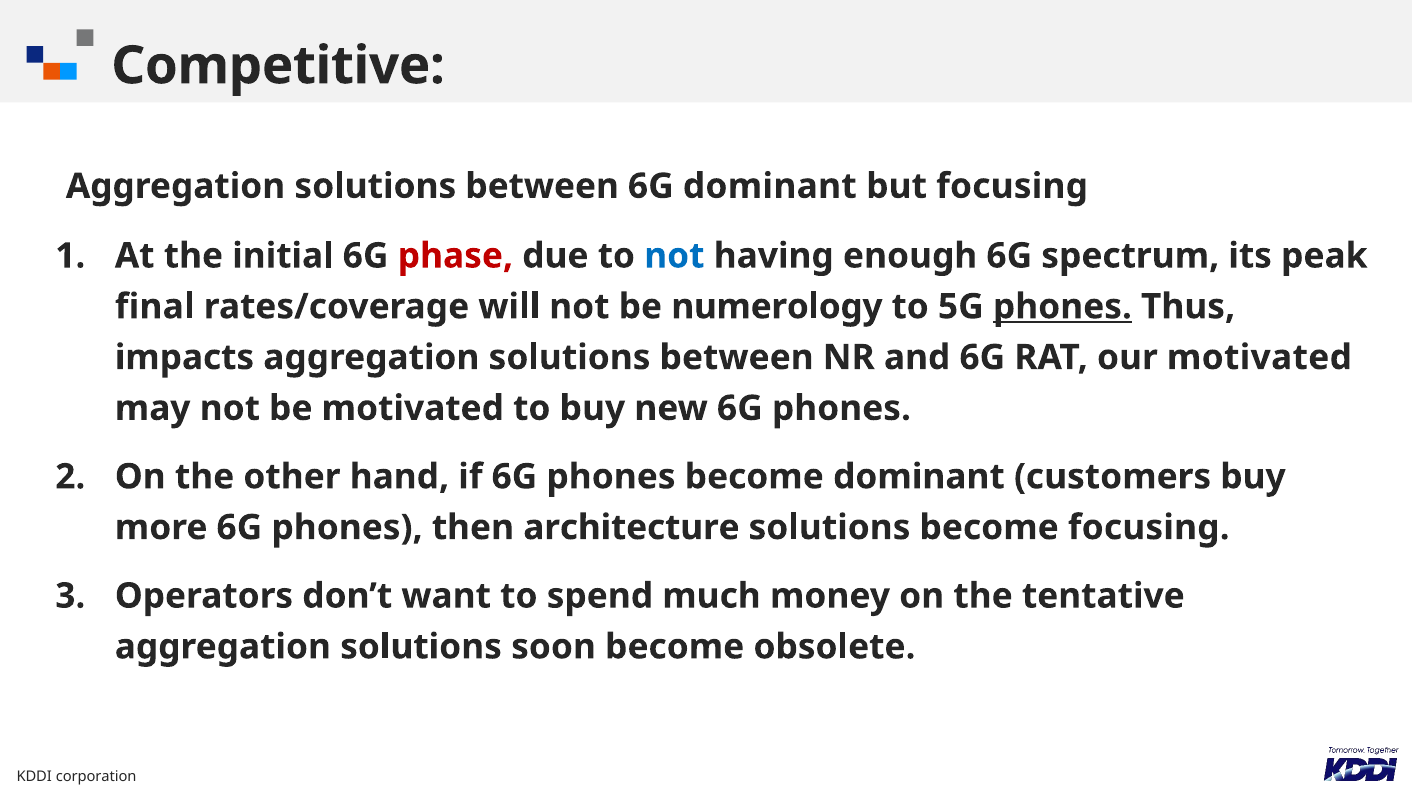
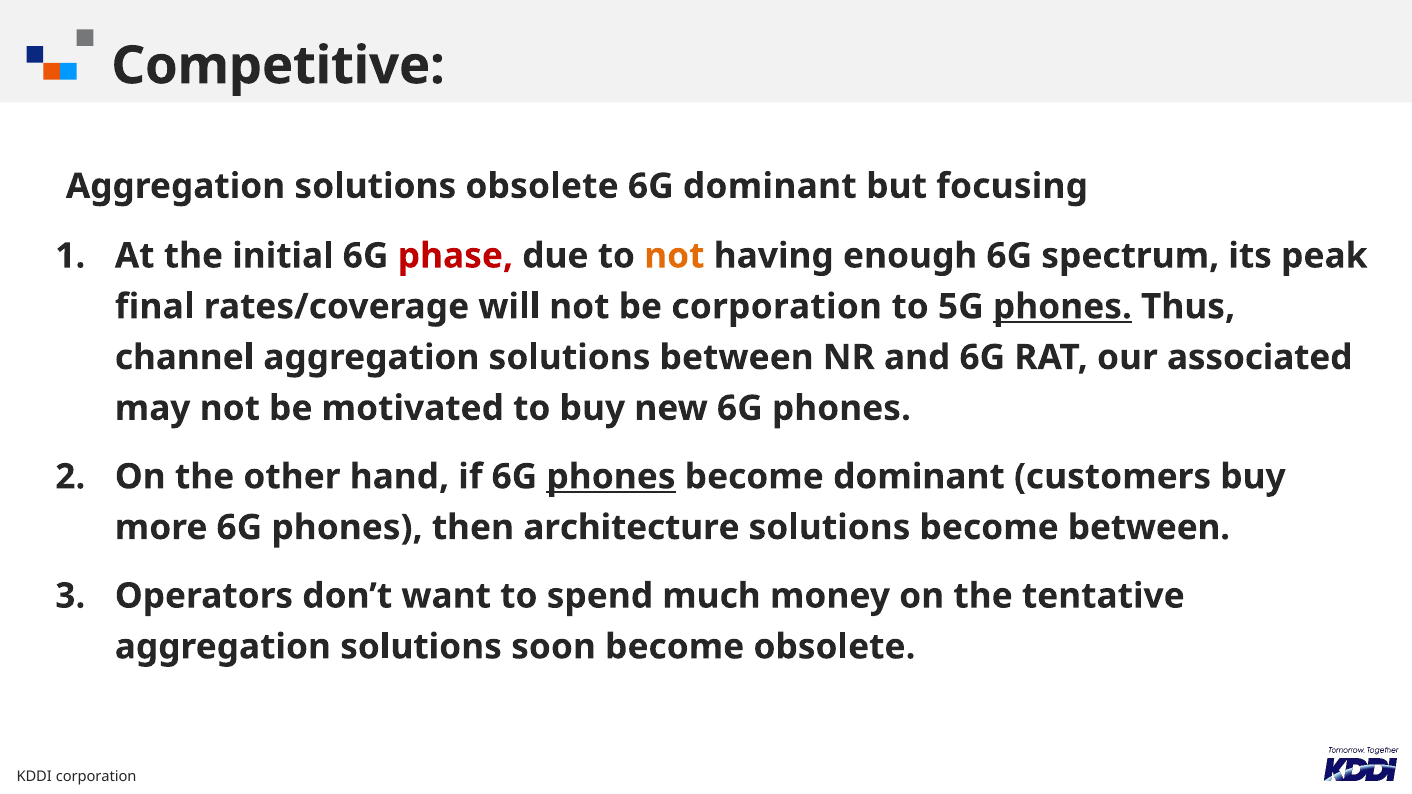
between at (542, 186): between -> obsolete
not at (674, 256) colour: blue -> orange
be numerology: numerology -> corporation
impacts: impacts -> channel
our motivated: motivated -> associated
phones at (611, 477) underline: none -> present
become focusing: focusing -> between
